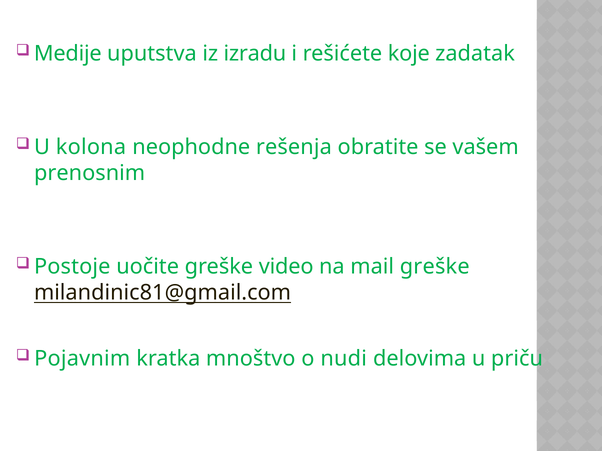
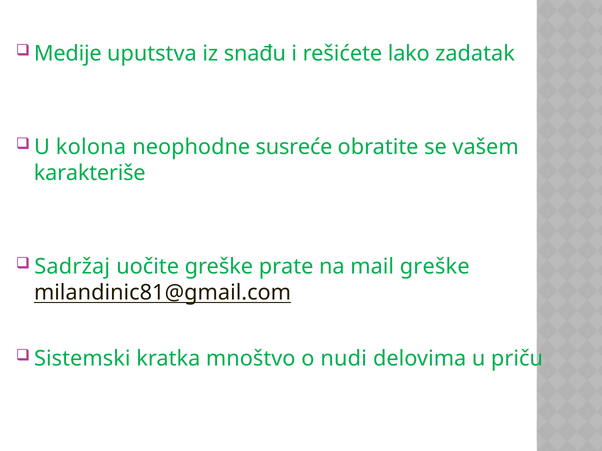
izradu: izradu -> snađu
koje: koje -> lako
rešenja: rešenja -> susreće
prenosnim: prenosnim -> karakteriše
Postoje: Postoje -> Sadržaj
video: video -> prate
Pojavnim: Pojavnim -> Sistemski
